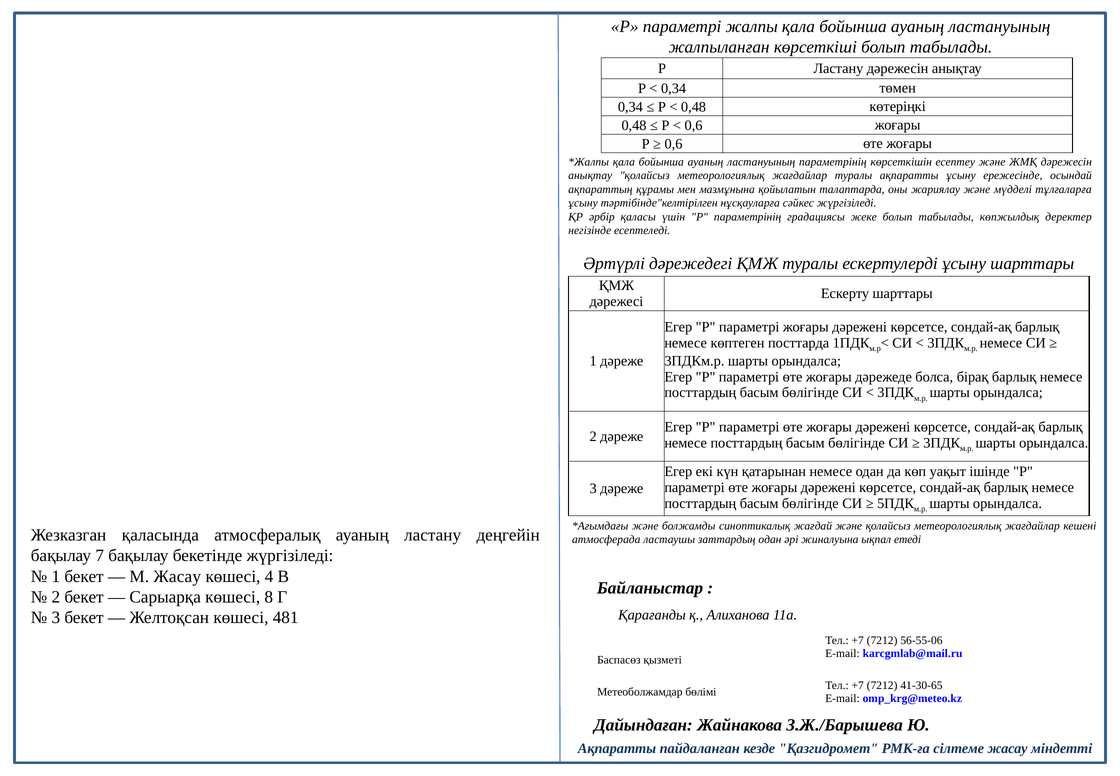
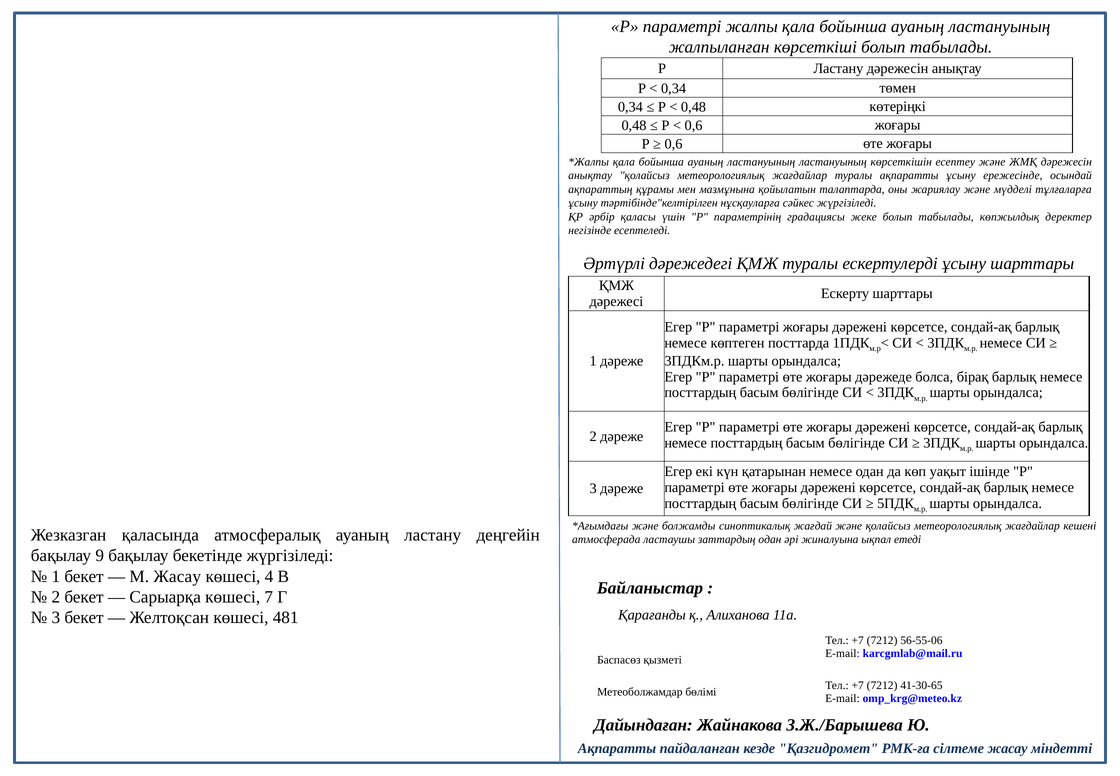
ластануының параметрінің: параметрінің -> ластануының
7: 7 -> 9
8: 8 -> 7
